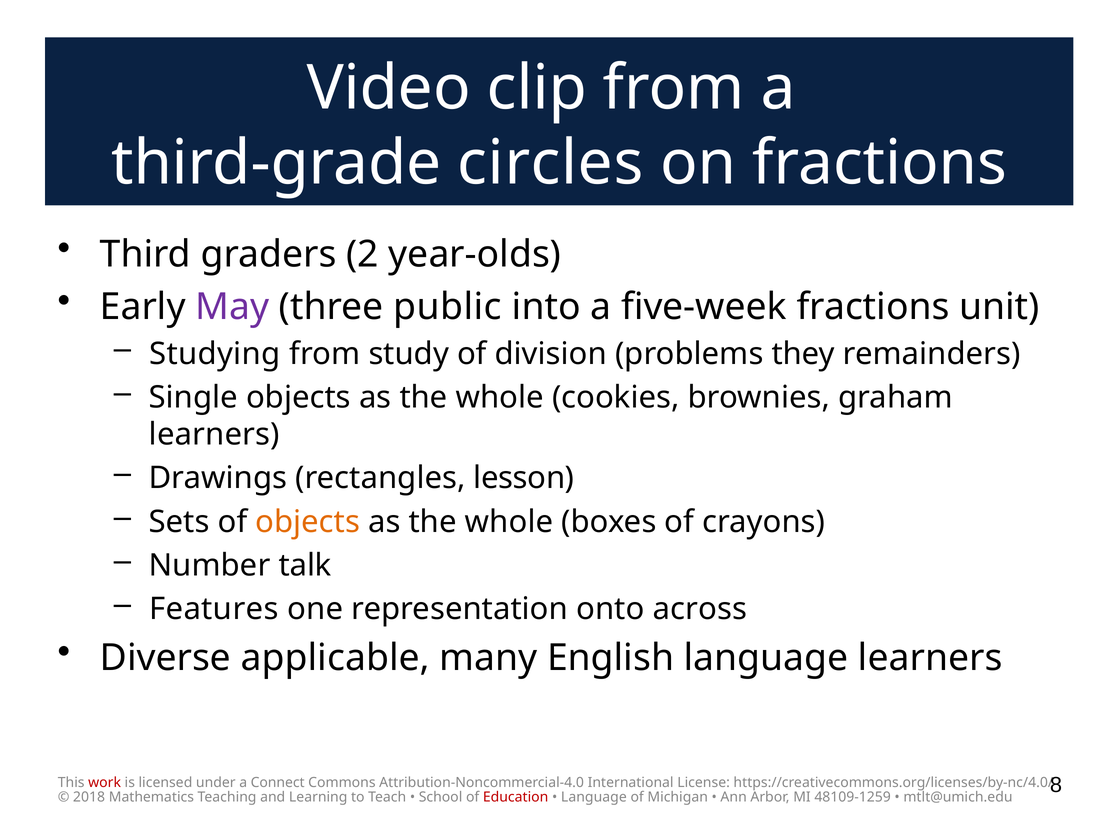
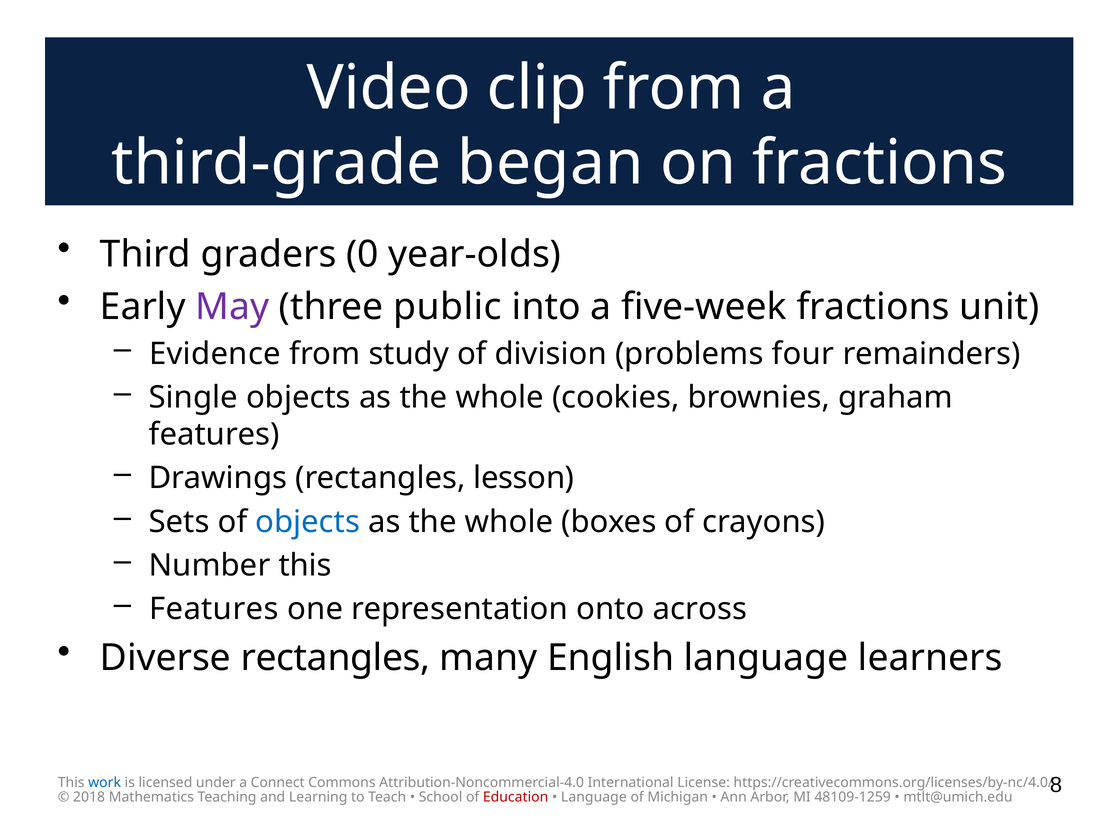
circles: circles -> began
2: 2 -> 0
Studying: Studying -> Evidence
they: they -> four
learners at (214, 435): learners -> features
objects at (308, 522) colour: orange -> blue
Number talk: talk -> this
Diverse applicable: applicable -> rectangles
work colour: red -> blue
